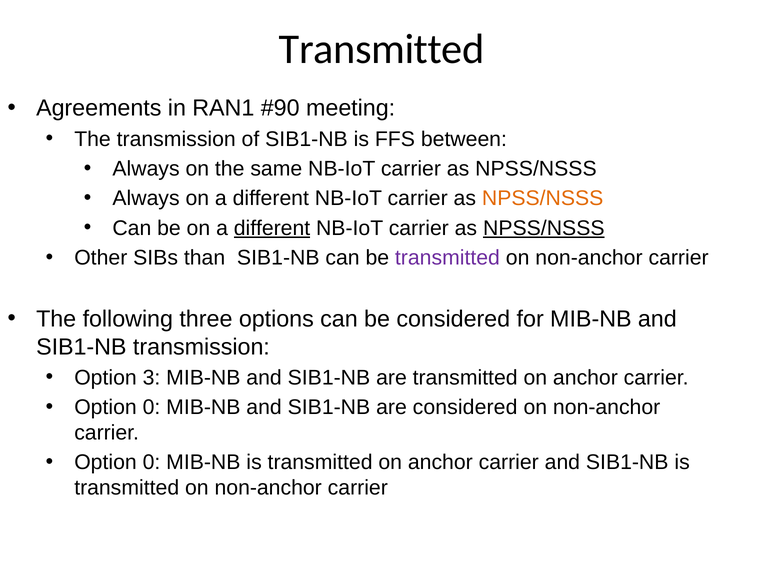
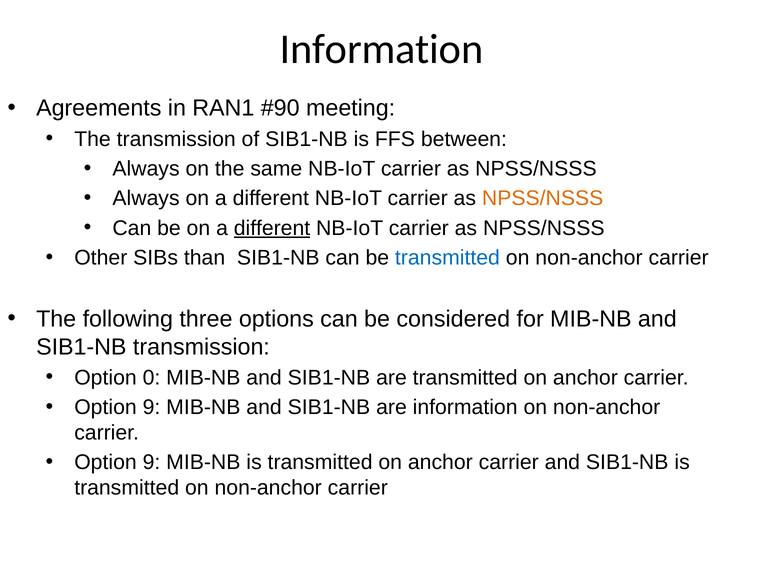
Transmitted at (382, 49): Transmitted -> Information
NPSS/NSSS at (544, 228) underline: present -> none
transmitted at (447, 258) colour: purple -> blue
3: 3 -> 0
0 at (151, 407): 0 -> 9
are considered: considered -> information
0 at (151, 463): 0 -> 9
